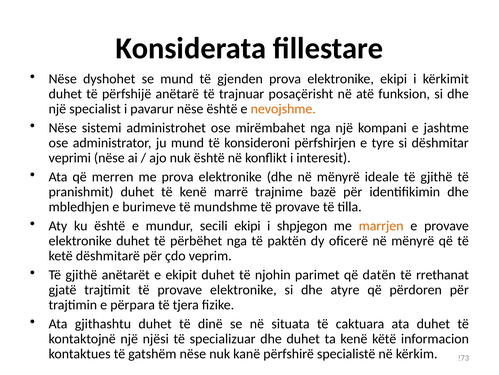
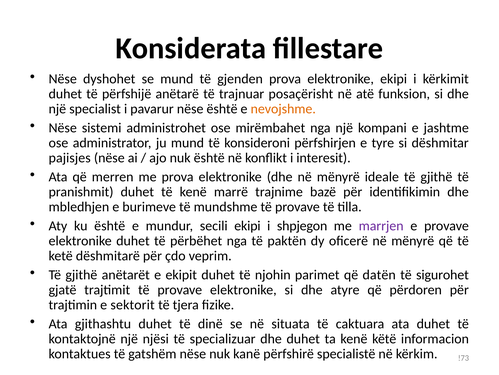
veprimi: veprimi -> pajisjes
marrjen colour: orange -> purple
rrethanat: rrethanat -> sigurohet
përpara: përpara -> sektorit
